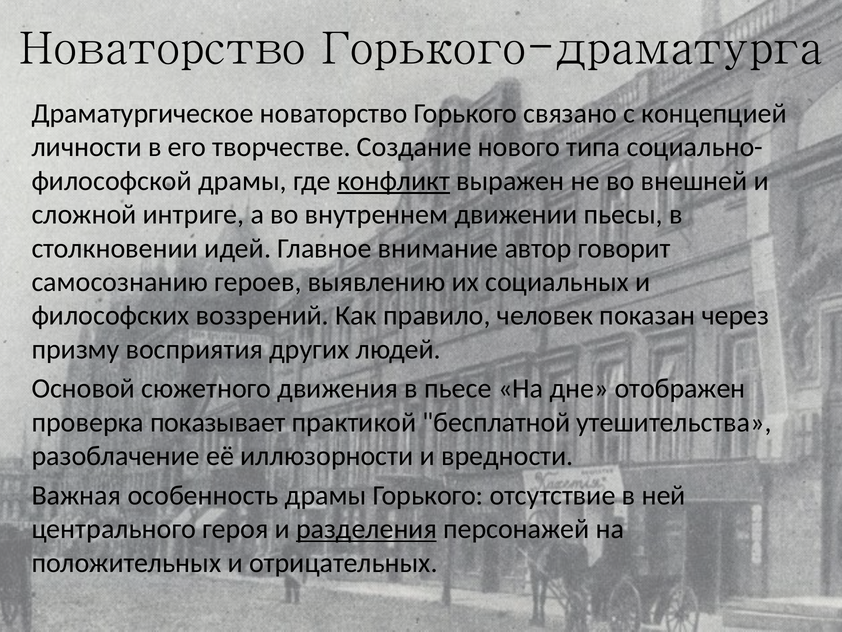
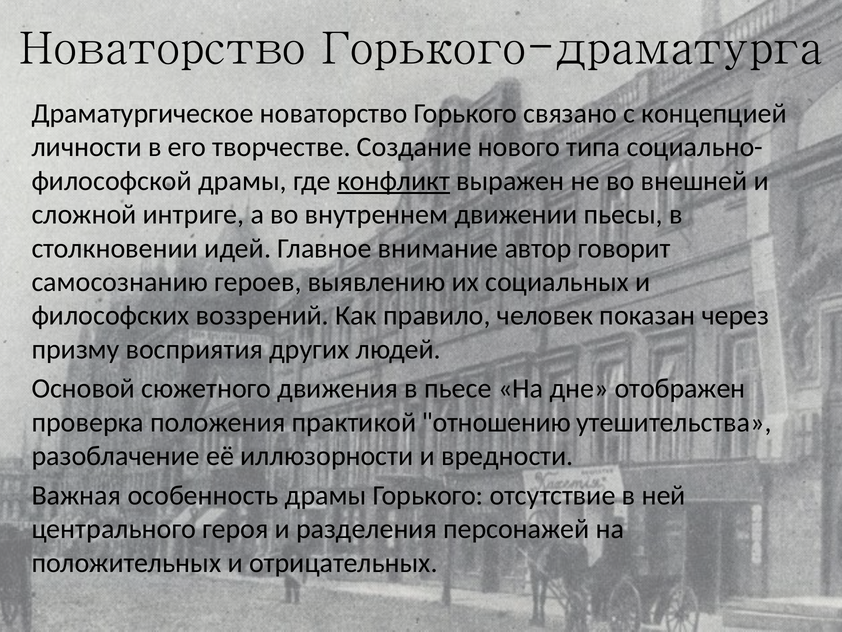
показывает: показывает -> положения
бесплатной: бесплатной -> отношению
разделения underline: present -> none
